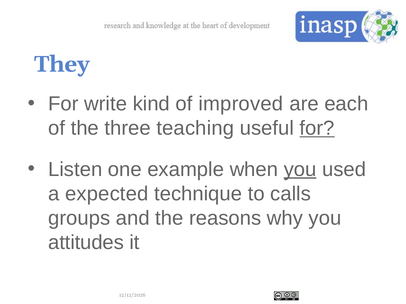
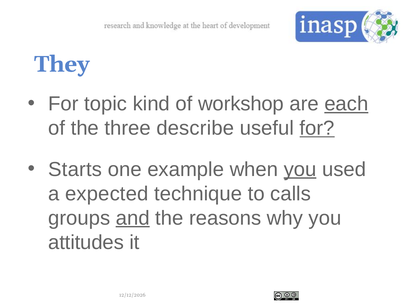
write: write -> topic
improved: improved -> workshop
each underline: none -> present
teaching: teaching -> describe
Listen: Listen -> Starts
and underline: none -> present
